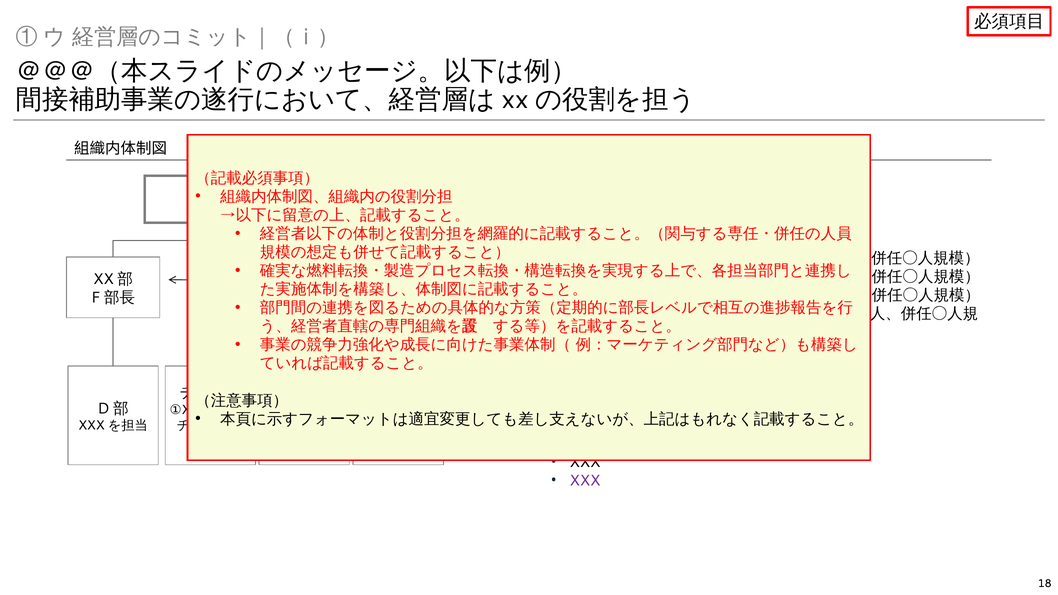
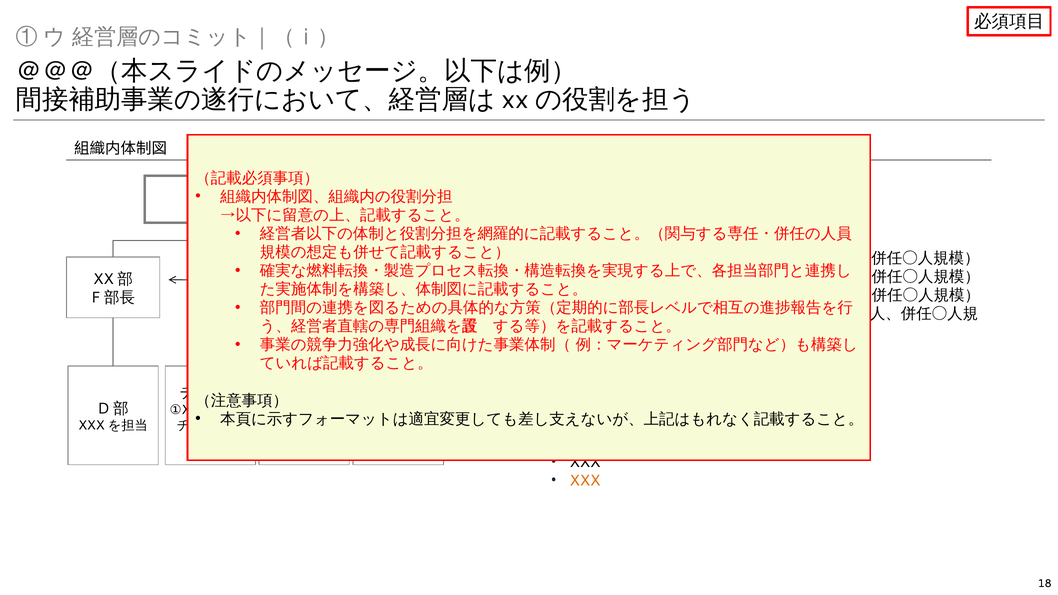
XXX at (585, 481) colour: purple -> orange
